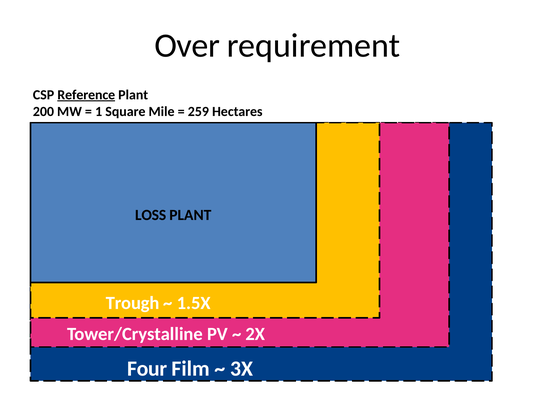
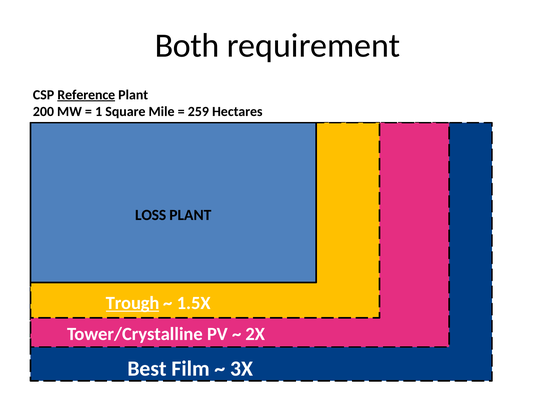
Over: Over -> Both
Trough underline: none -> present
Four: Four -> Best
